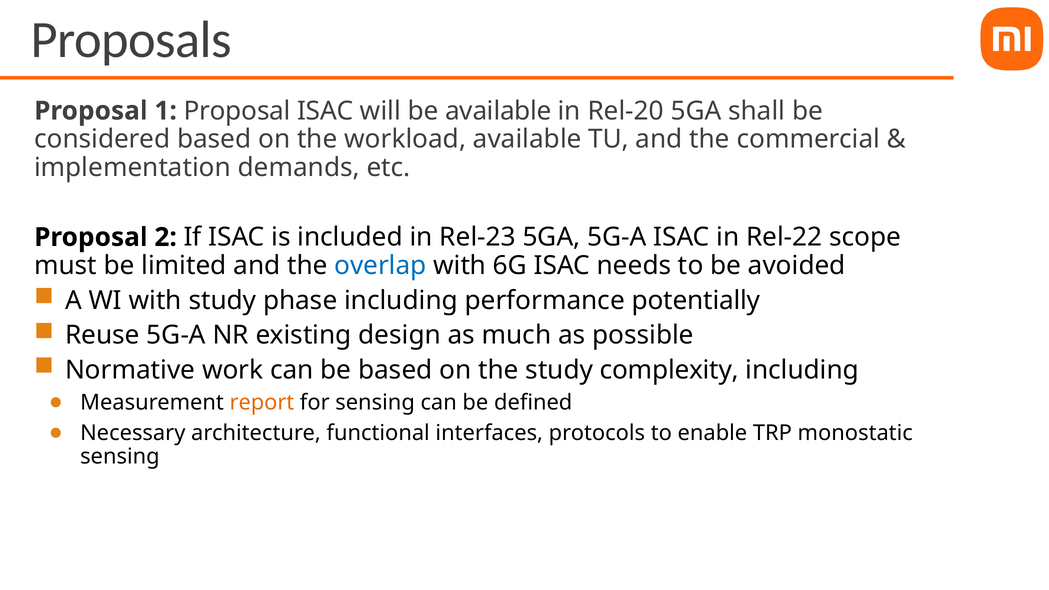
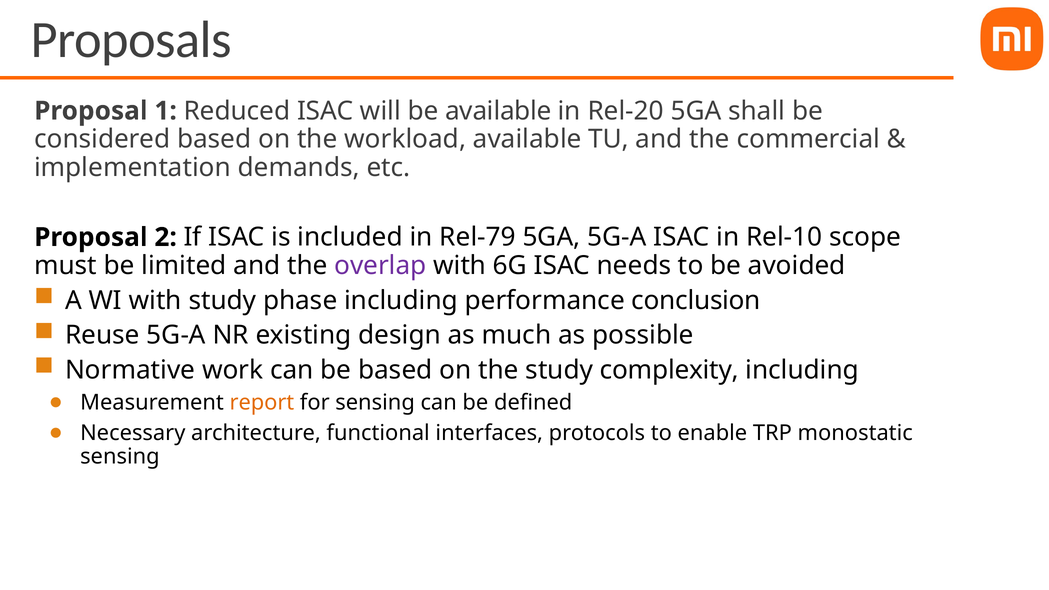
1 Proposal: Proposal -> Reduced
Rel-23: Rel-23 -> Rel-79
Rel-22: Rel-22 -> Rel-10
overlap colour: blue -> purple
potentially: potentially -> conclusion
